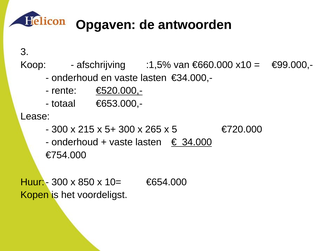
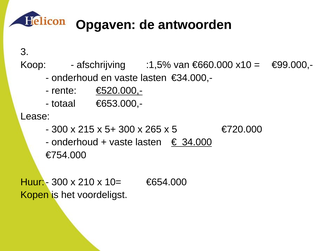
850: 850 -> 210
